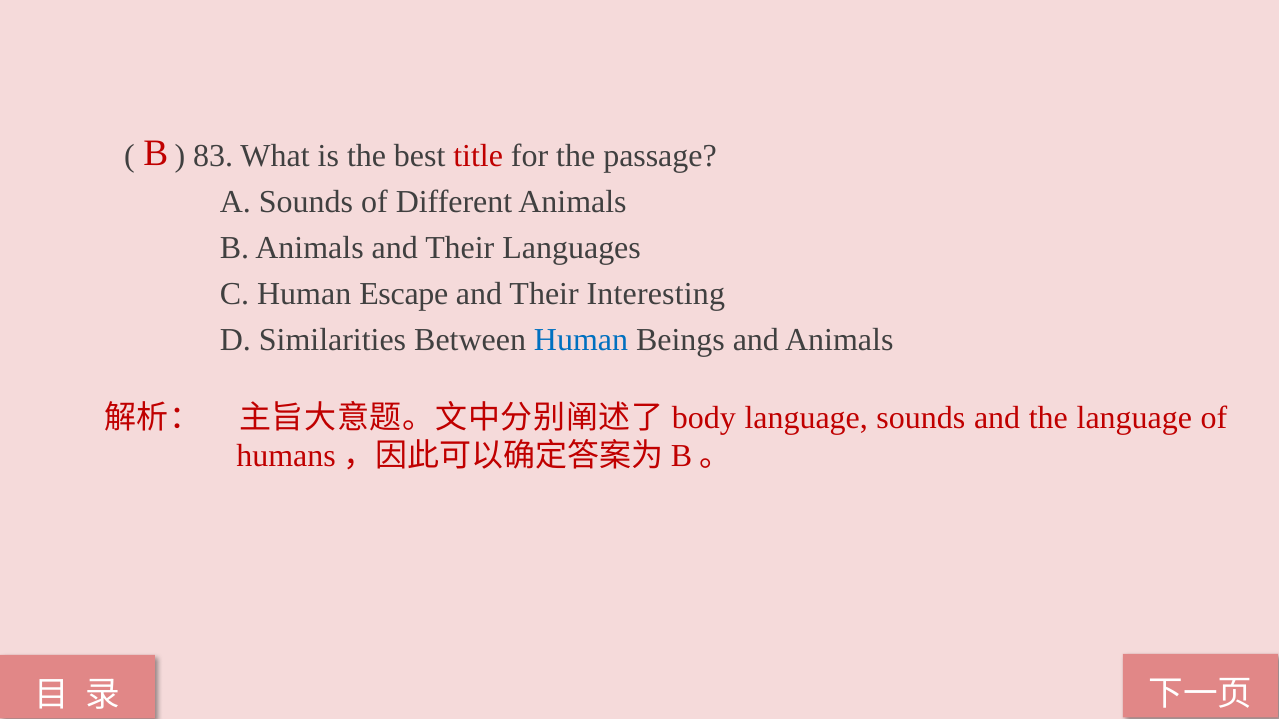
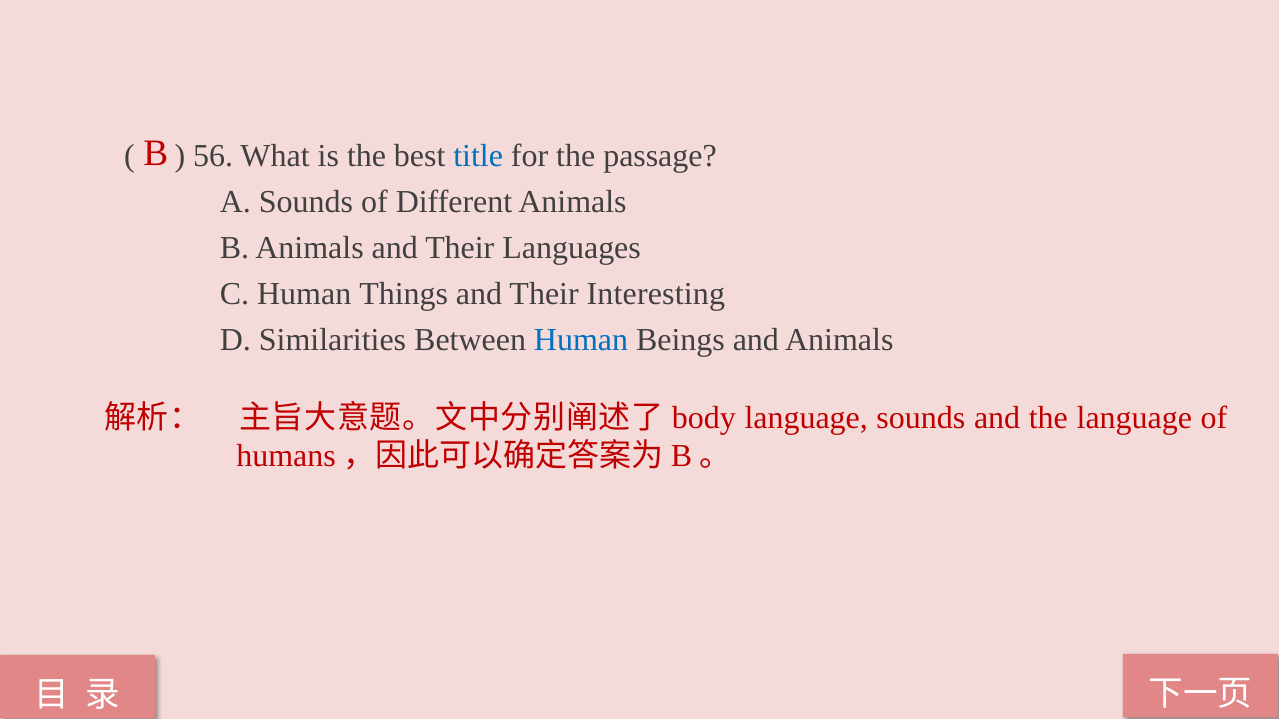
83: 83 -> 56
title colour: red -> blue
Escape: Escape -> Things
